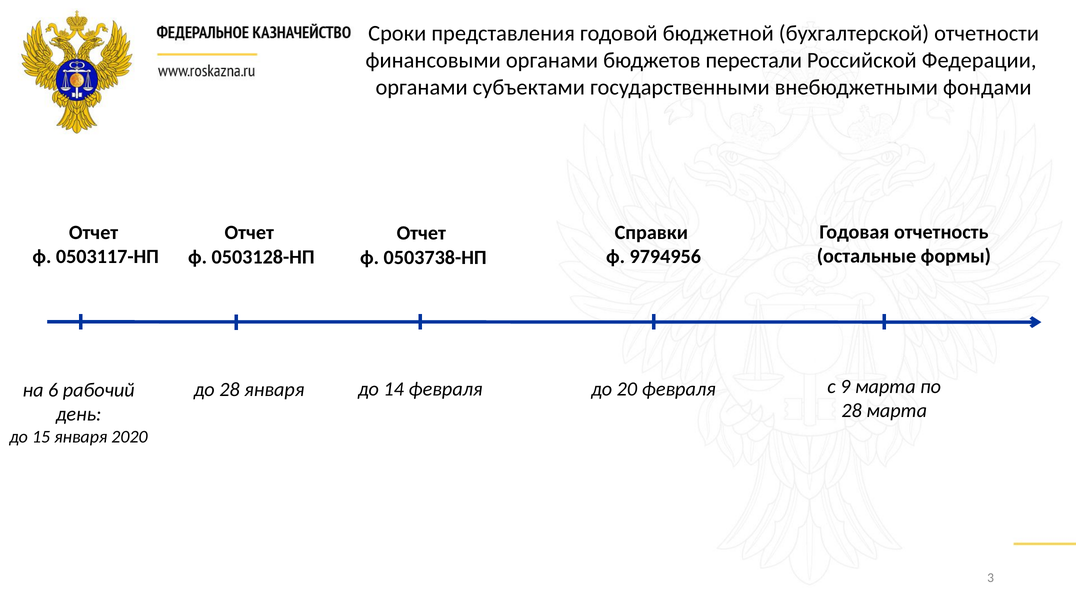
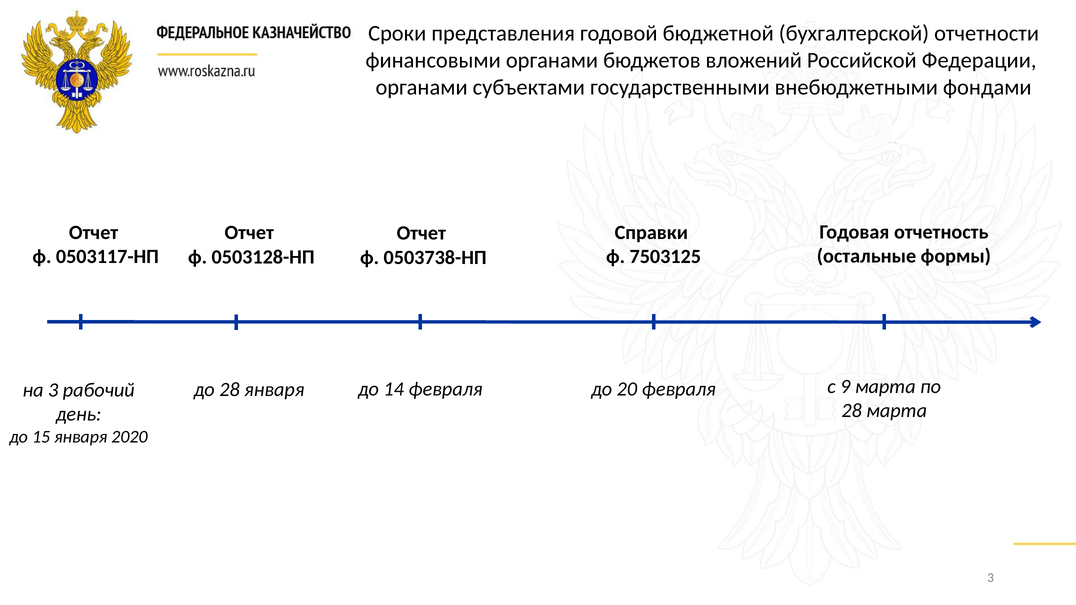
перестали: перестали -> вложений
9794956: 9794956 -> 7503125
на 6: 6 -> 3
